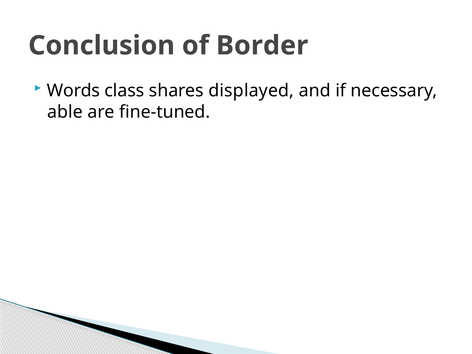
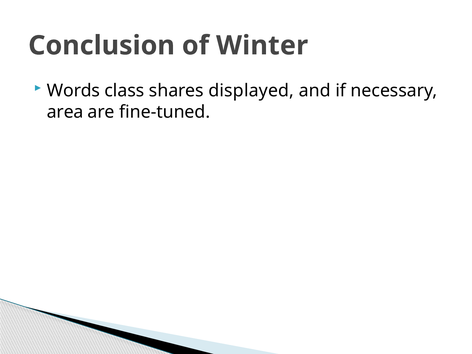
Border: Border -> Winter
able: able -> area
